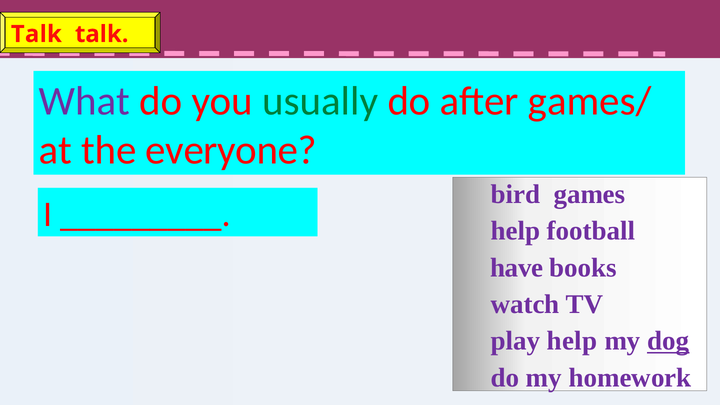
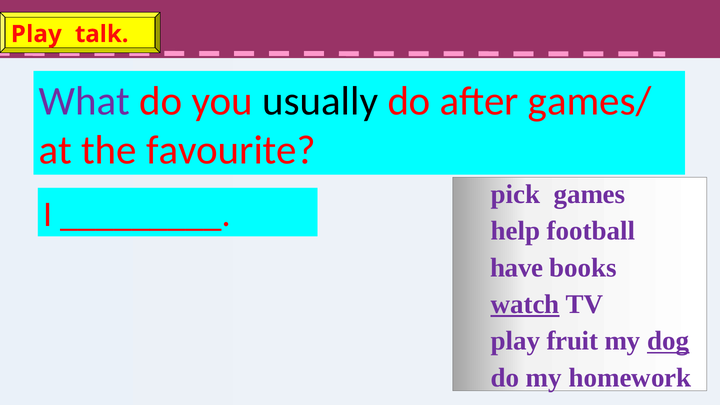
Talk at (36, 34): Talk -> Play
usually colour: green -> black
everyone: everyone -> favourite
bird: bird -> pick
watch underline: none -> present
play help: help -> fruit
